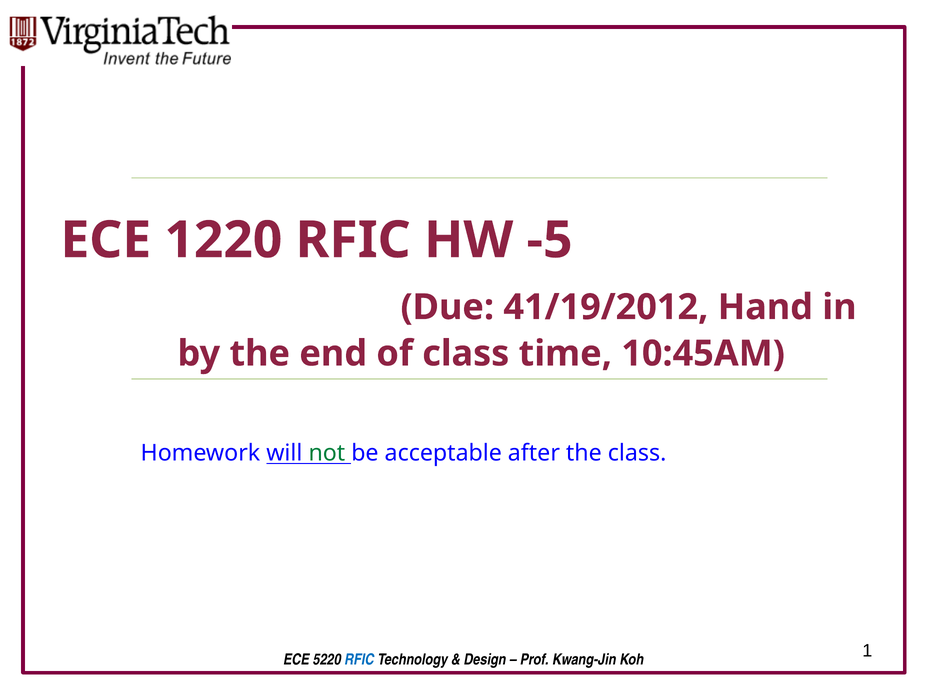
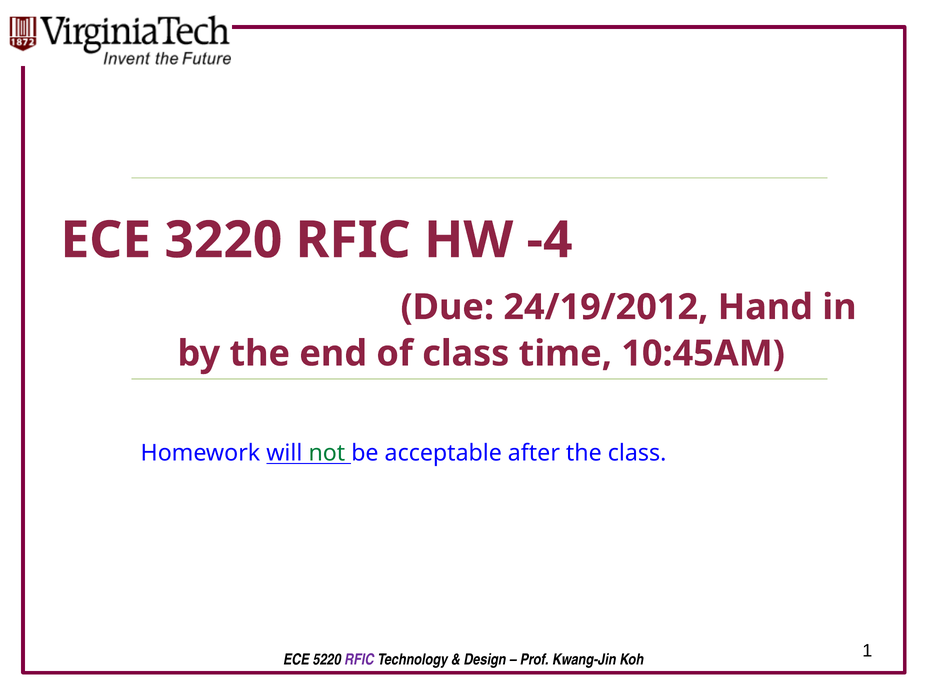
1220: 1220 -> 3220
-5: -5 -> -4
41/19/2012: 41/19/2012 -> 24/19/2012
RFIC at (359, 660) colour: blue -> purple
